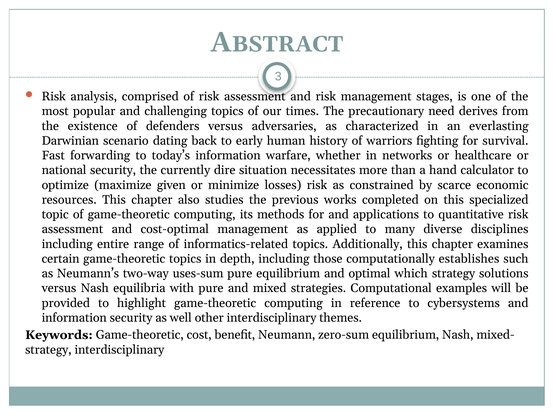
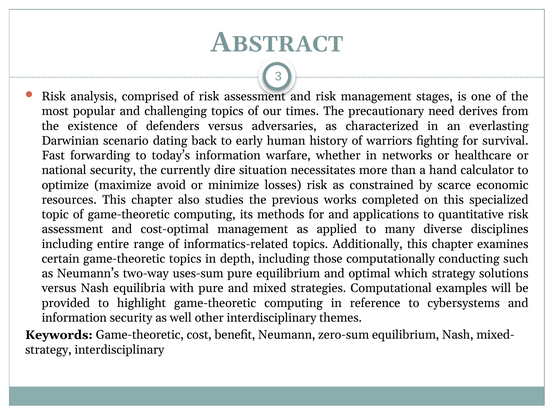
given: given -> avoid
establishes: establishes -> conducting
